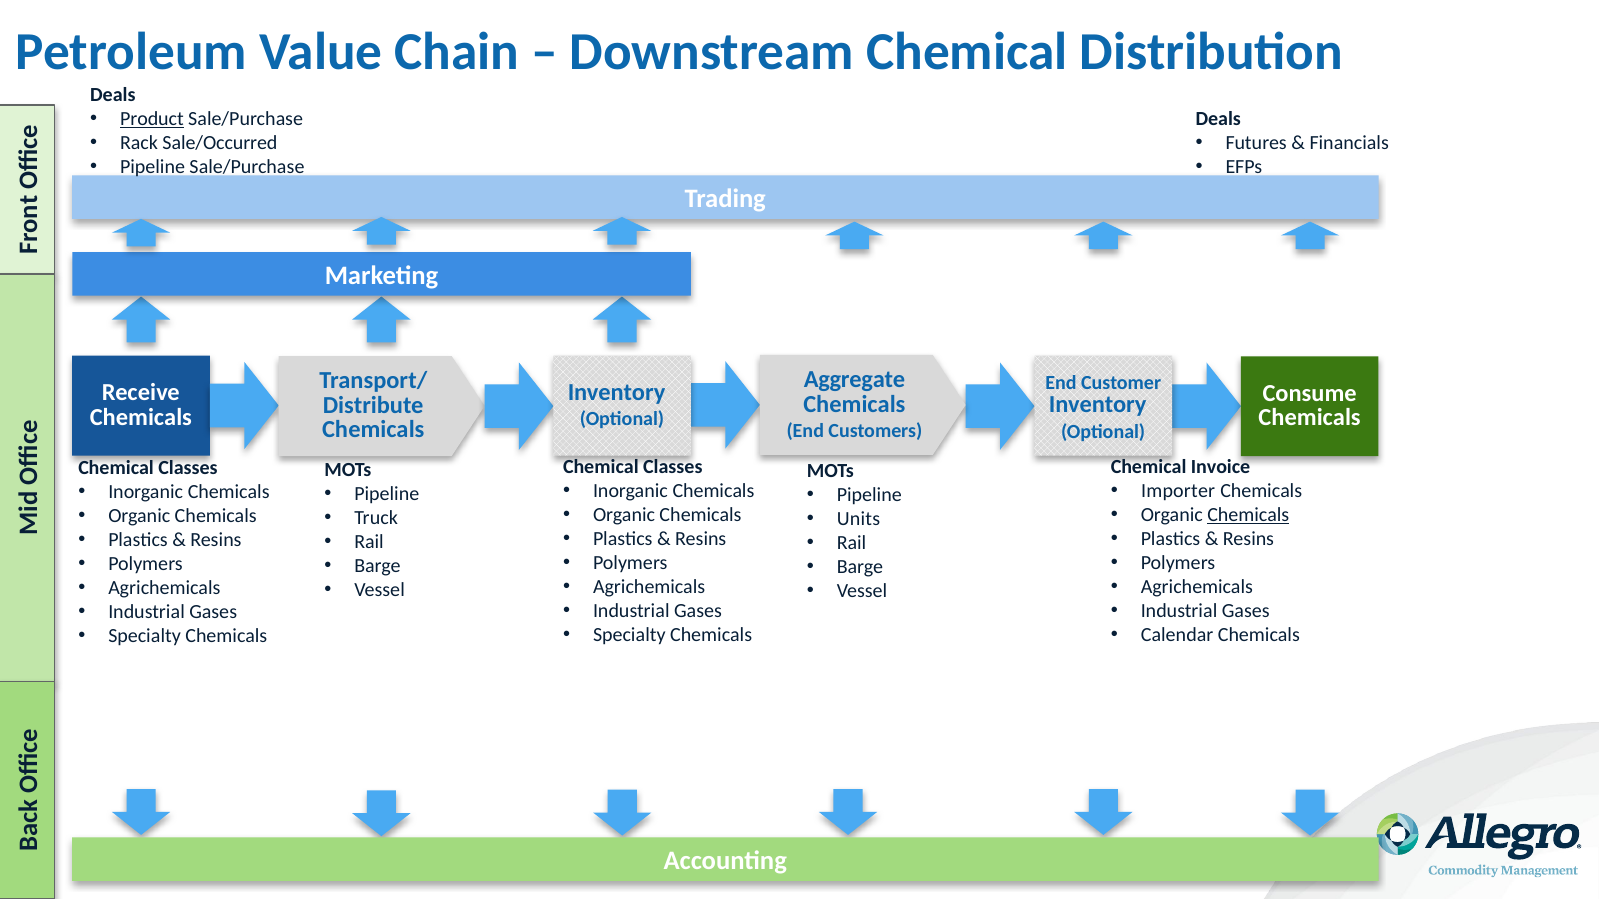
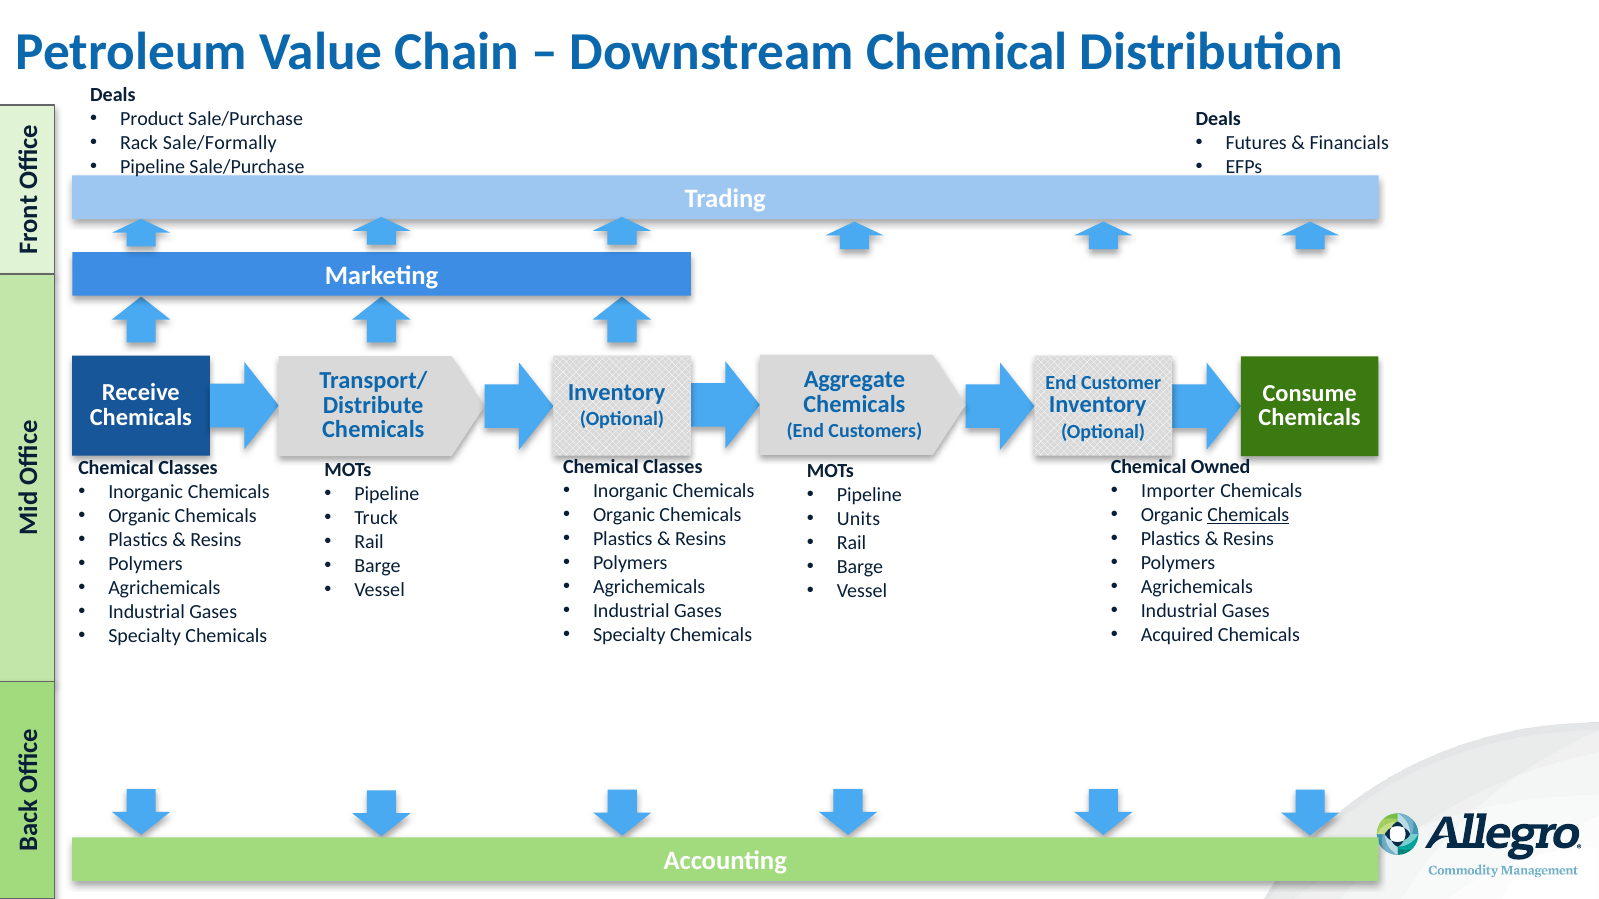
Product underline: present -> none
Sale/Occurred: Sale/Occurred -> Sale/Formally
Invoice: Invoice -> Owned
Calendar: Calendar -> Acquired
